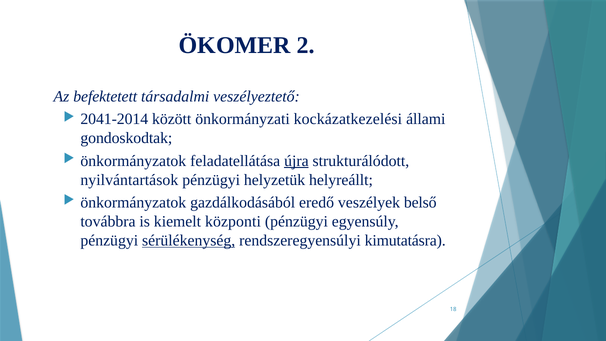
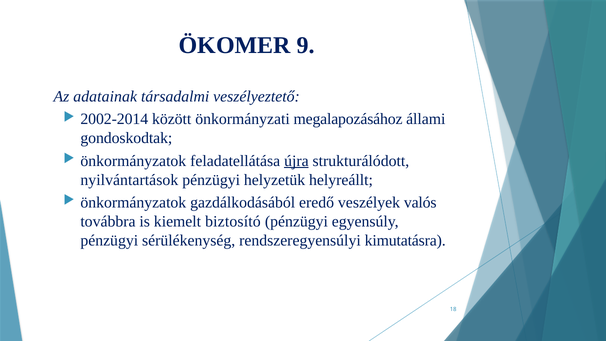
2: 2 -> 9
befektetett: befektetett -> adatainak
2041-2014: 2041-2014 -> 2002-2014
kockázatkezelési: kockázatkezelési -> megalapozásához
belső: belső -> valós
központi: központi -> biztosító
sérülékenység underline: present -> none
